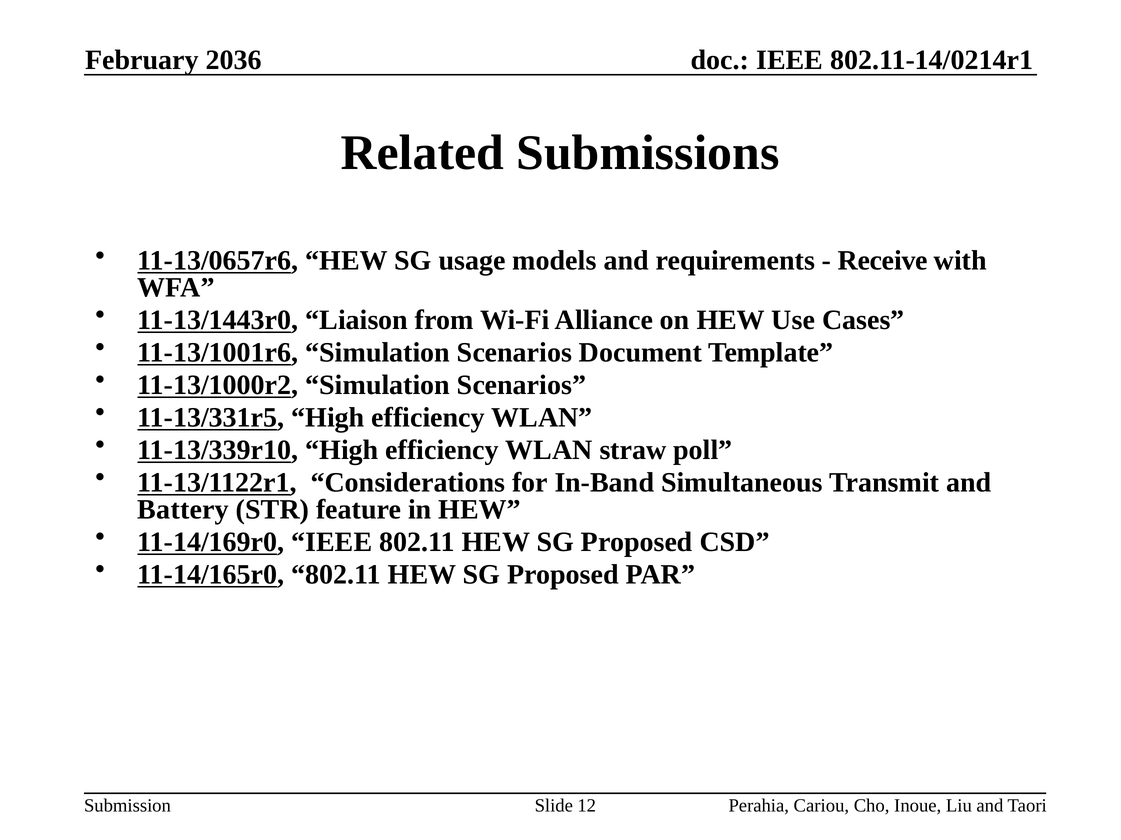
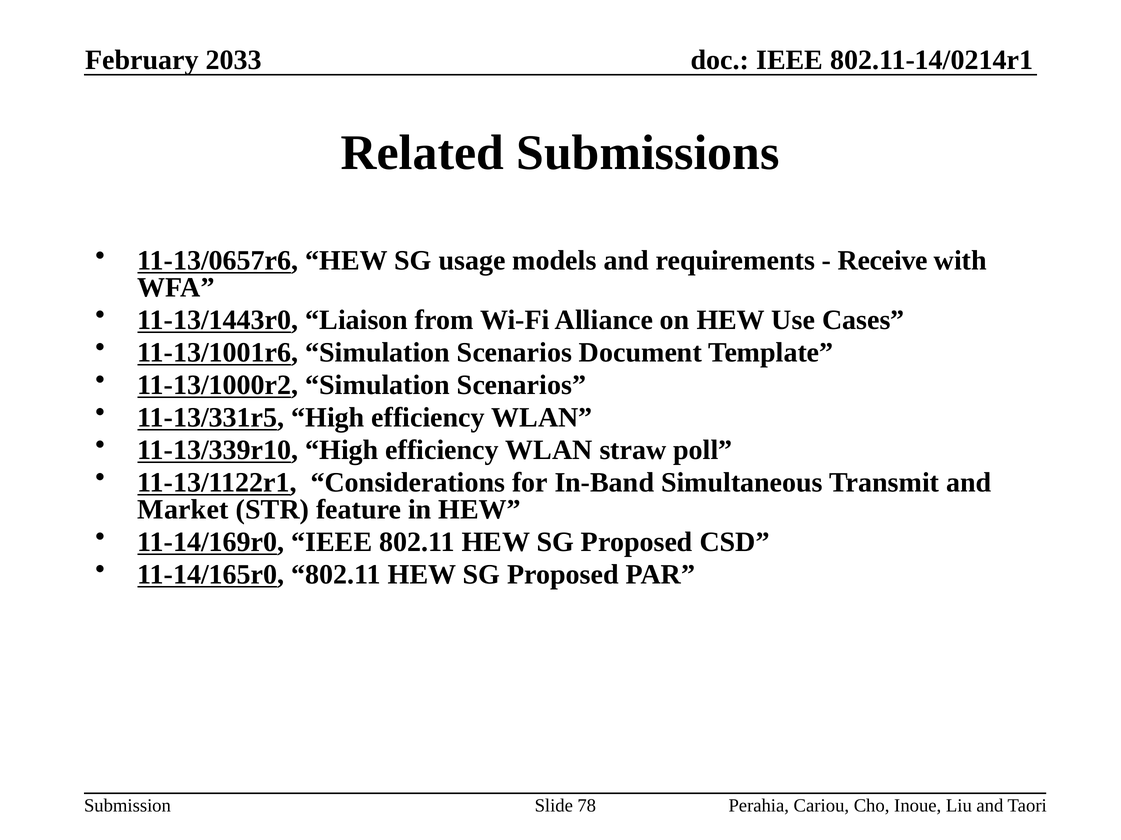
2036: 2036 -> 2033
Battery: Battery -> Market
12: 12 -> 78
